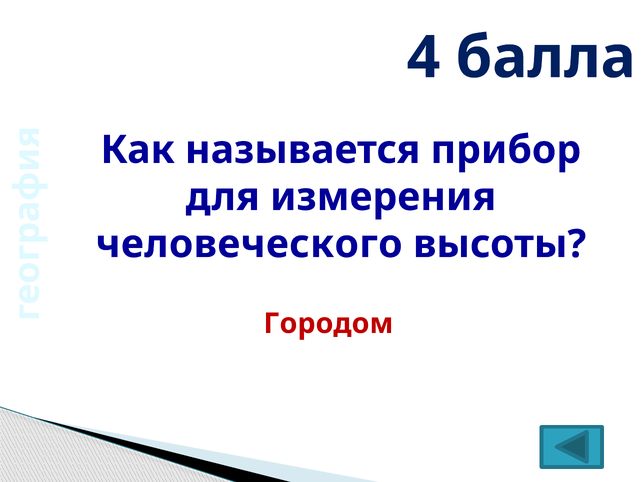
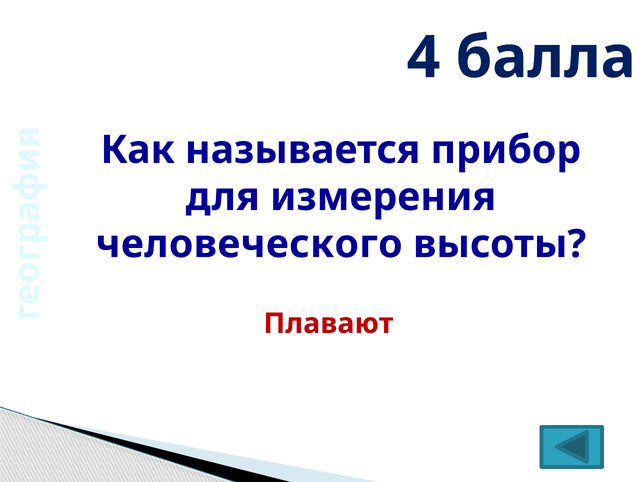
Городом: Городом -> Плавают
